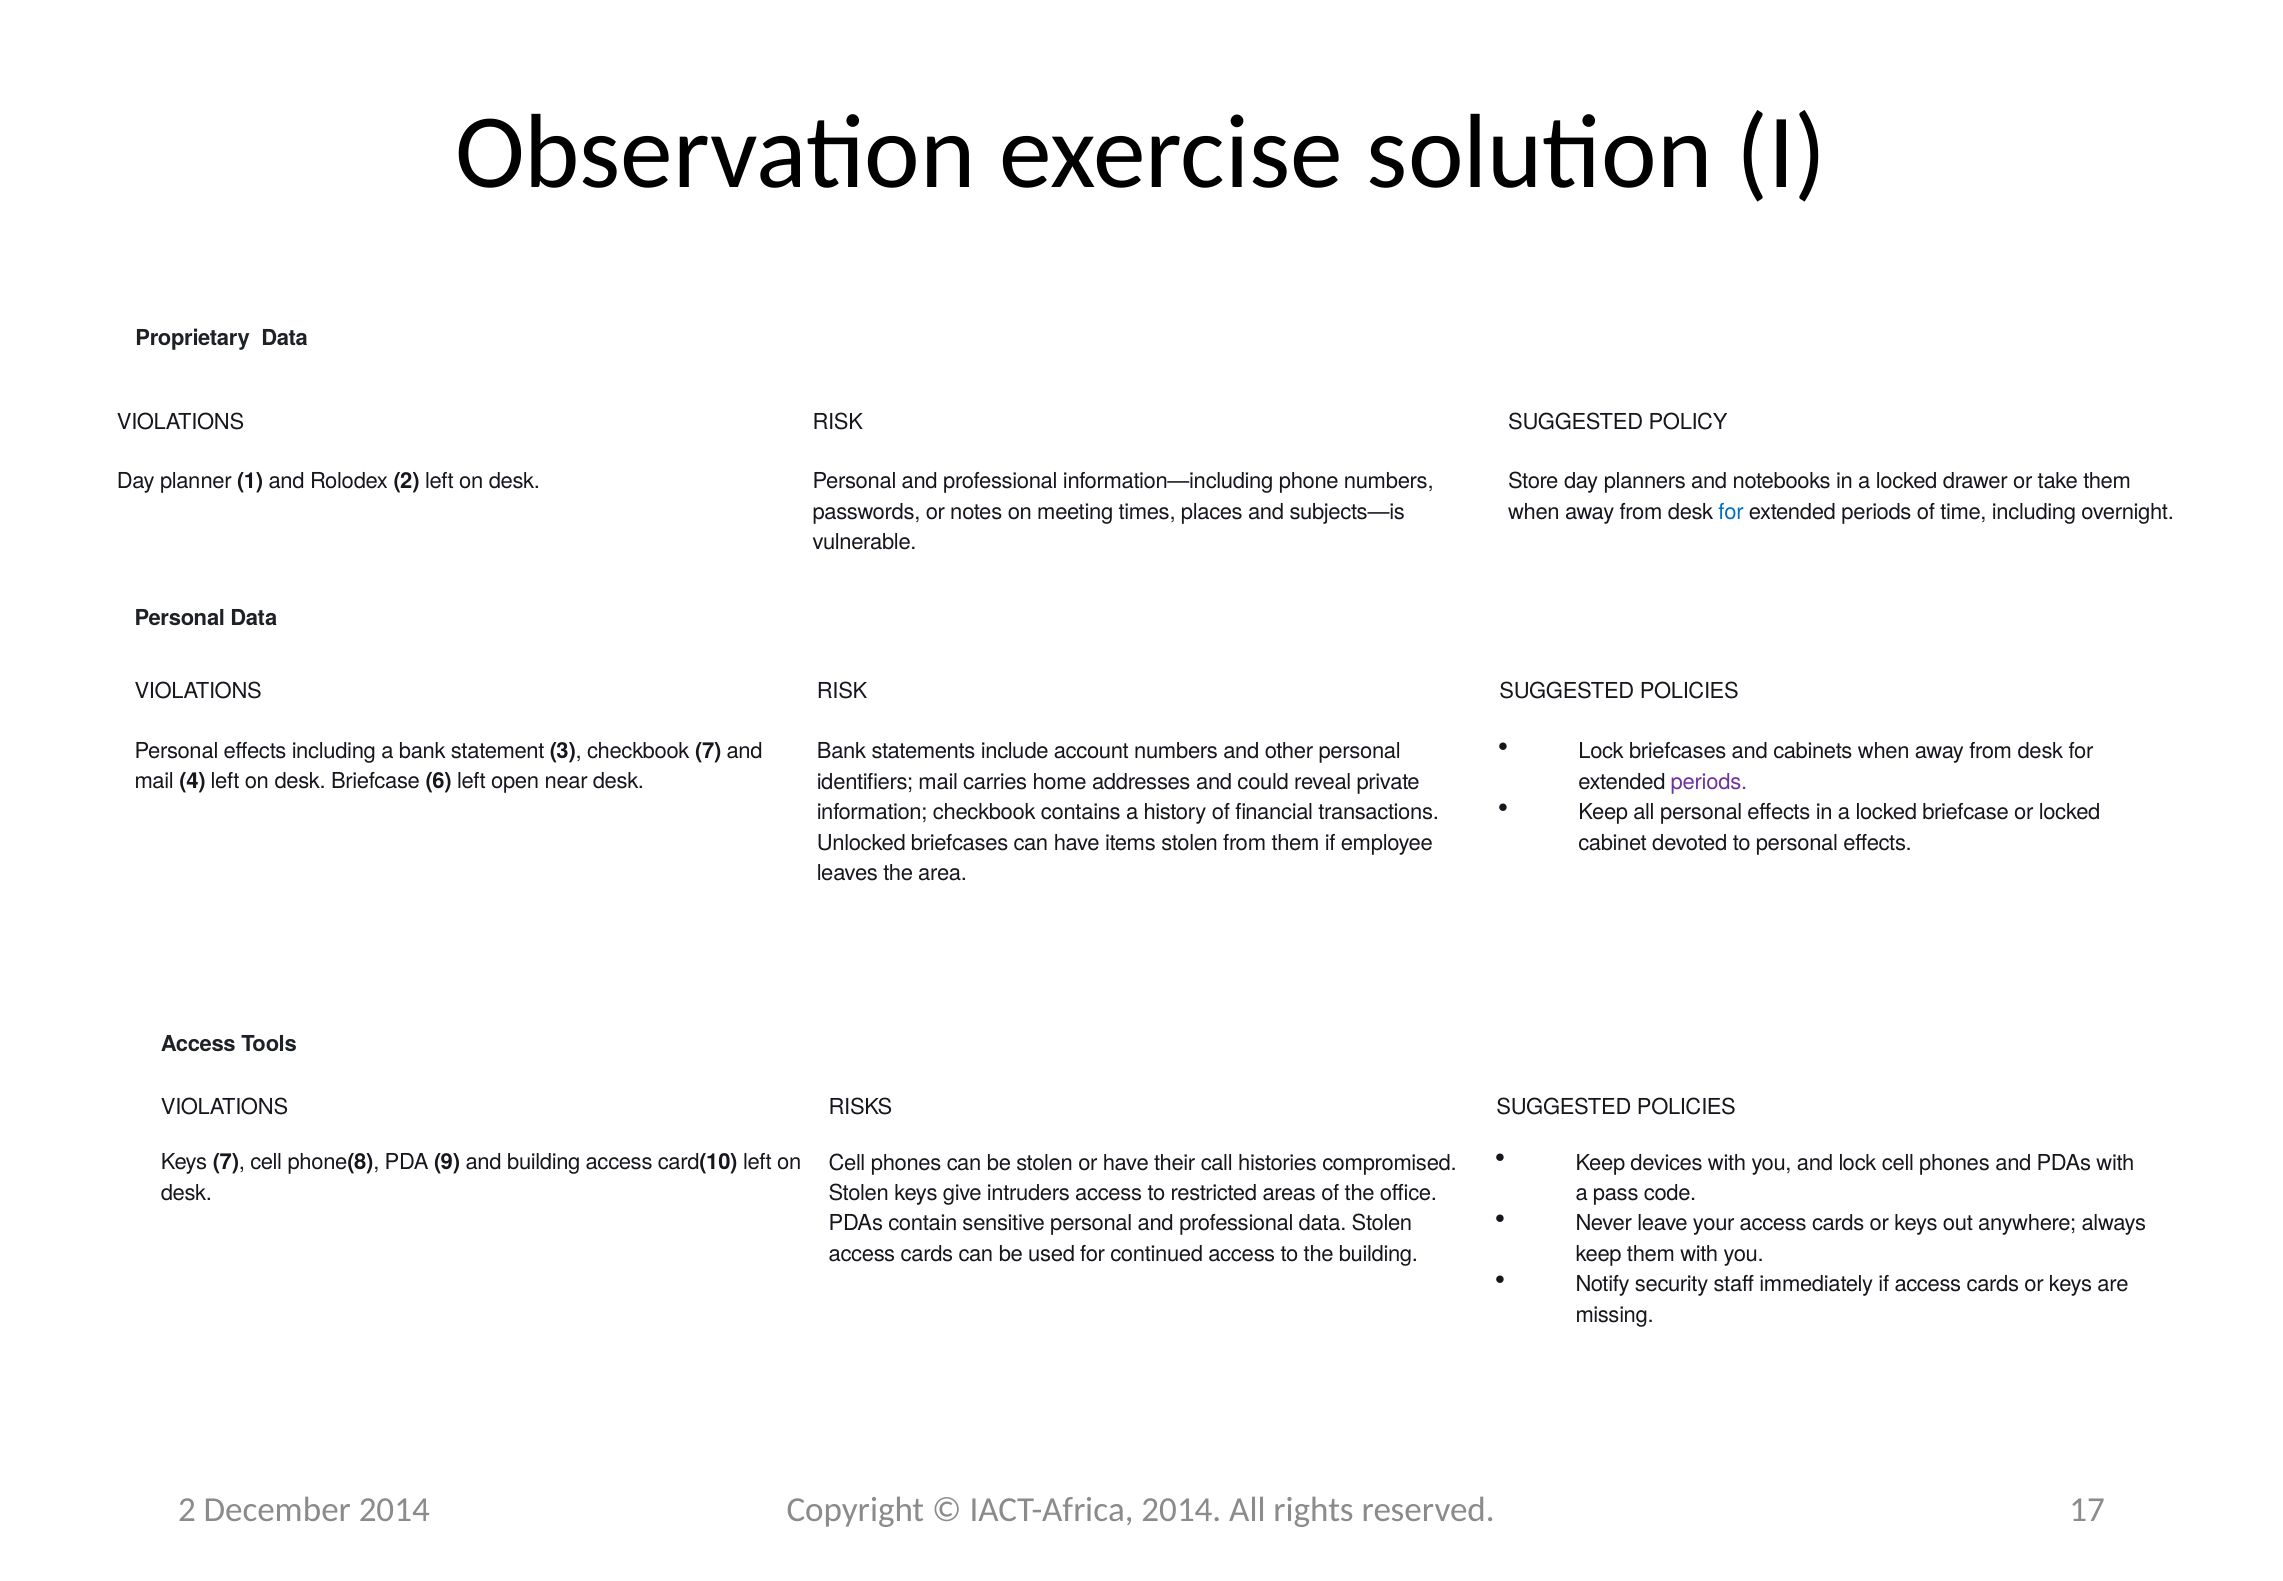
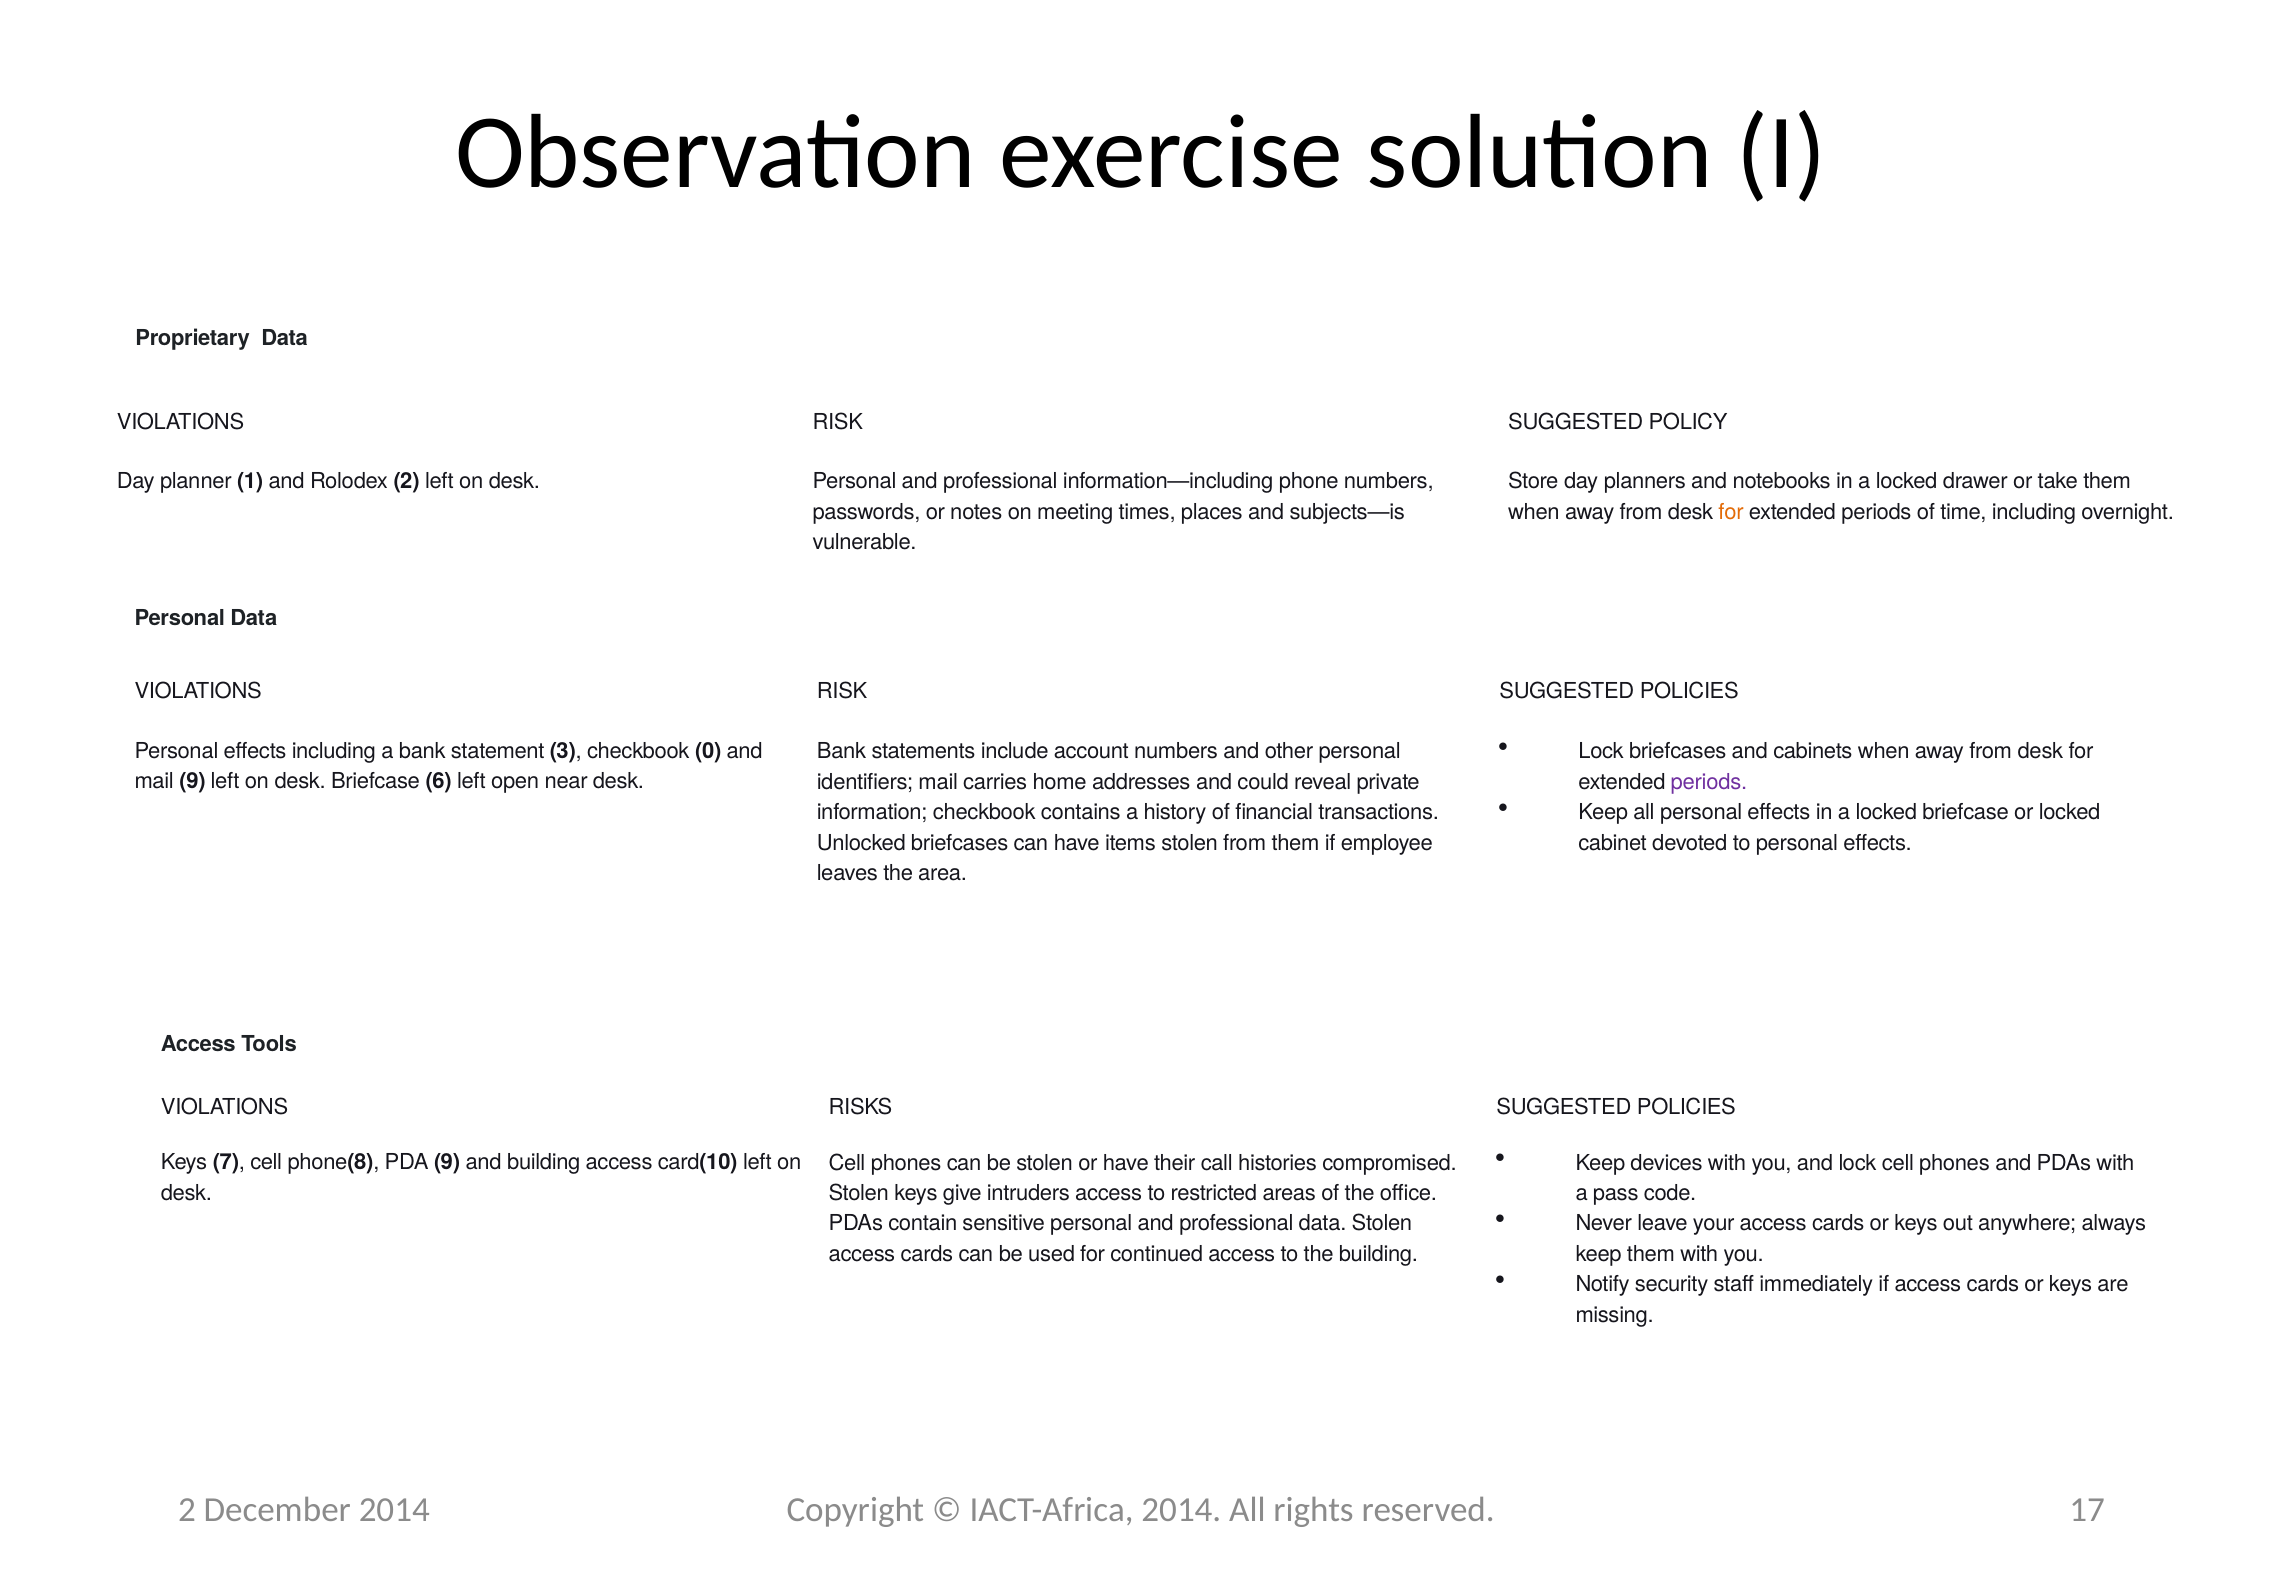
for at (1731, 512) colour: blue -> orange
checkbook 7: 7 -> 0
mail 4: 4 -> 9
